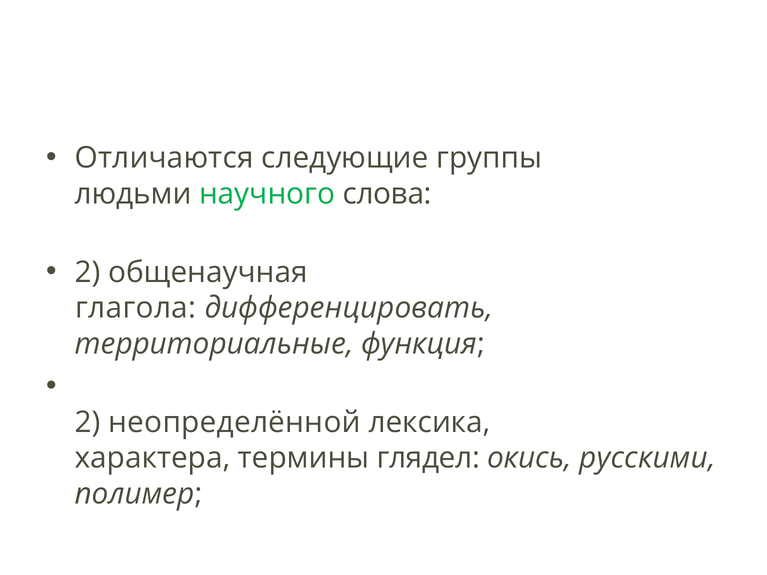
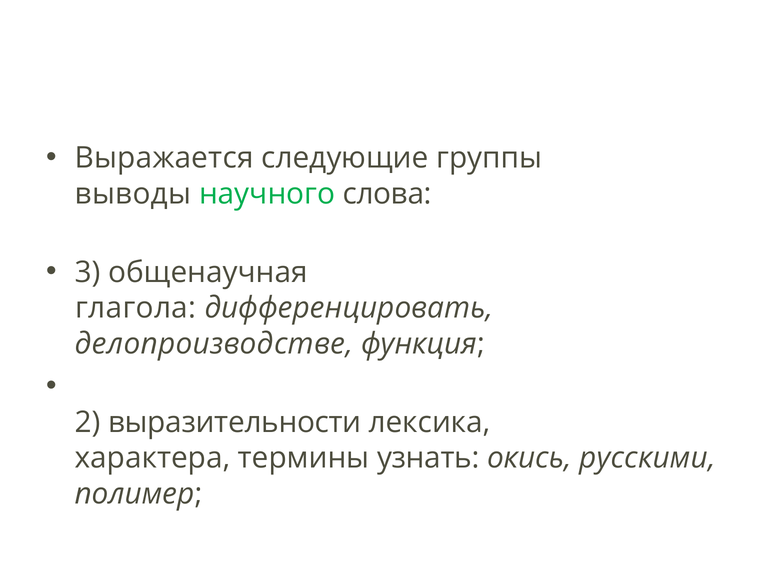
Отличаются: Отличаются -> Выражается
людьми: людьми -> выводы
2 at (88, 272): 2 -> 3
территориальные: территориальные -> делопроизводстве
неопределённой: неопределённой -> выразительности
глядел: глядел -> узнать
